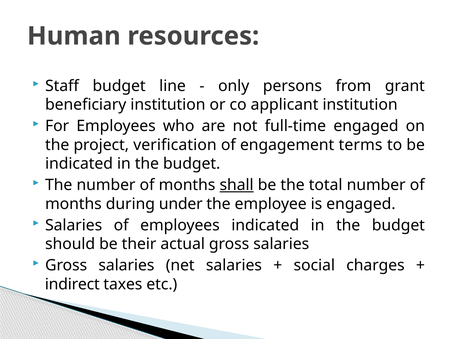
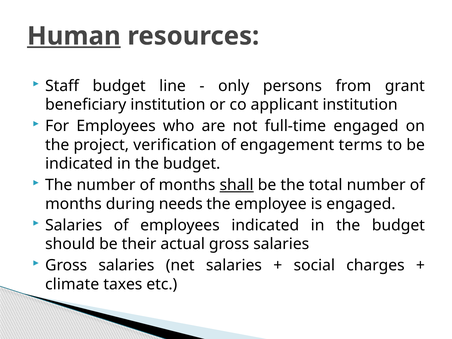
Human underline: none -> present
under: under -> needs
indirect: indirect -> climate
